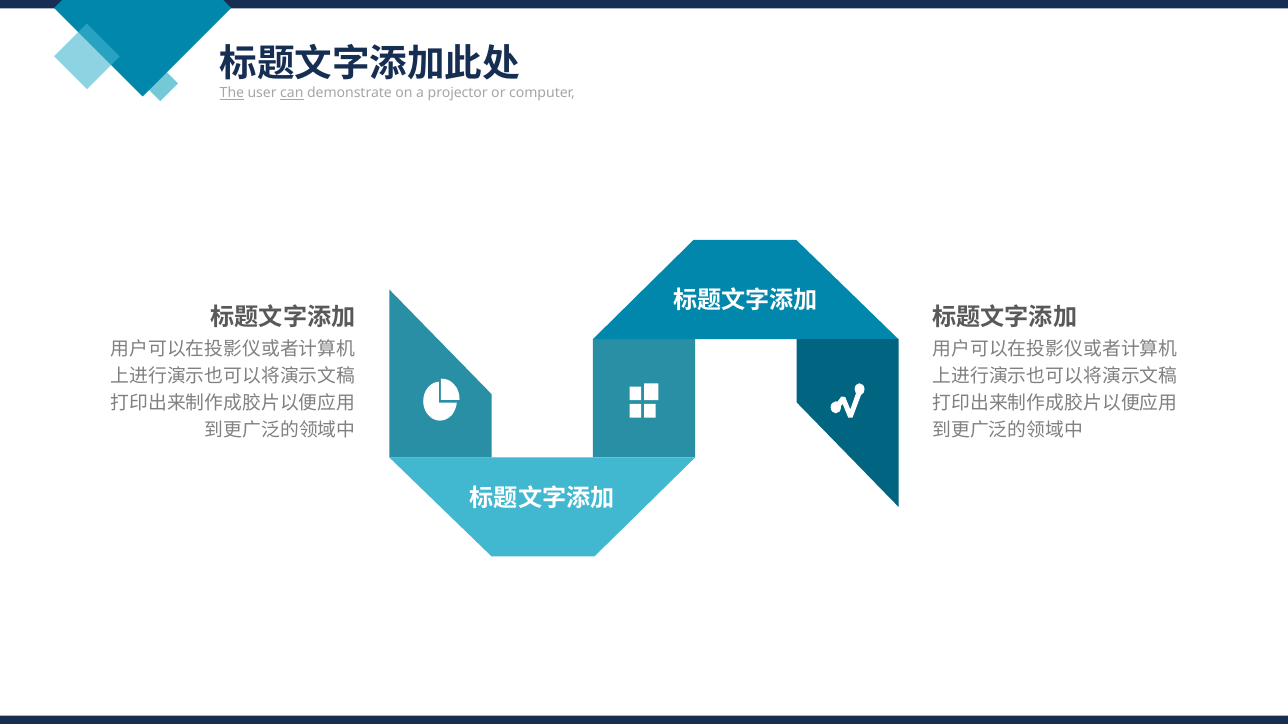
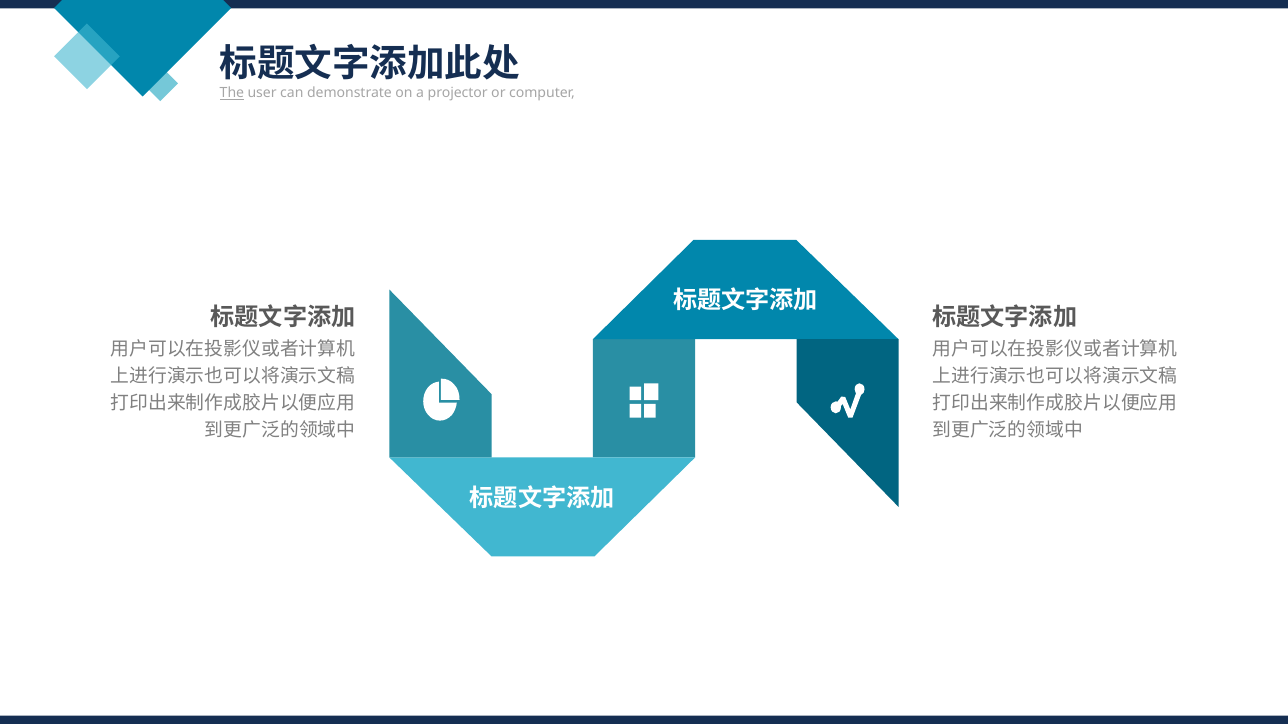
can underline: present -> none
